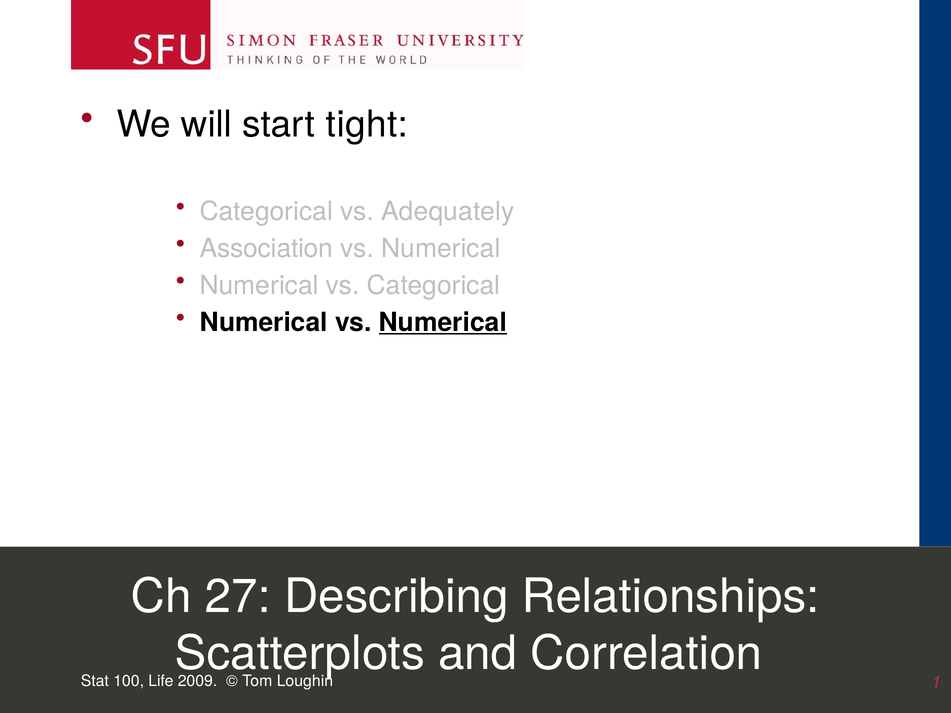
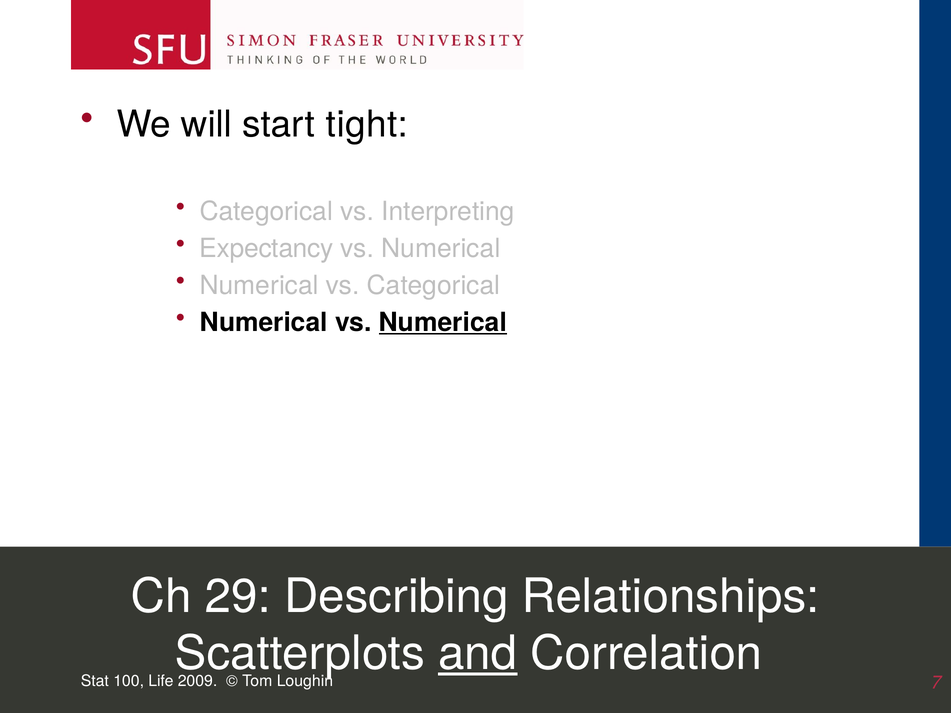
Adequately: Adequately -> Interpreting
Association: Association -> Expectancy
27: 27 -> 29
and underline: none -> present
1: 1 -> 7
